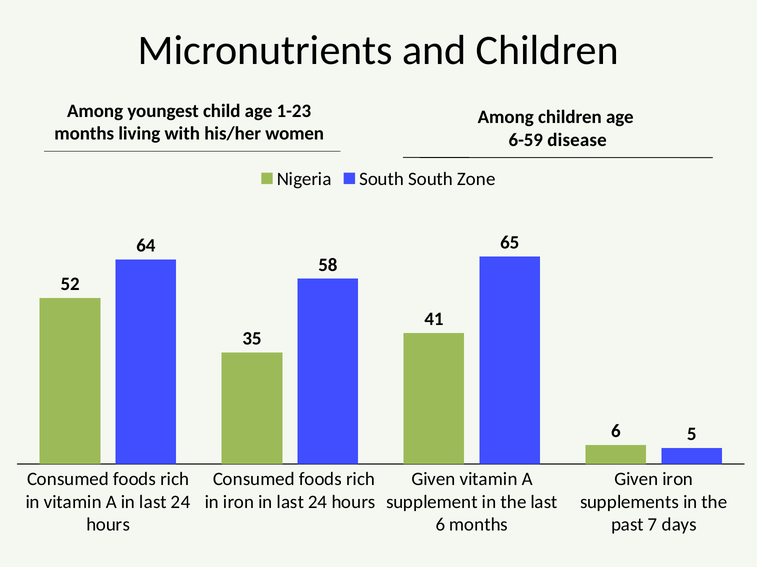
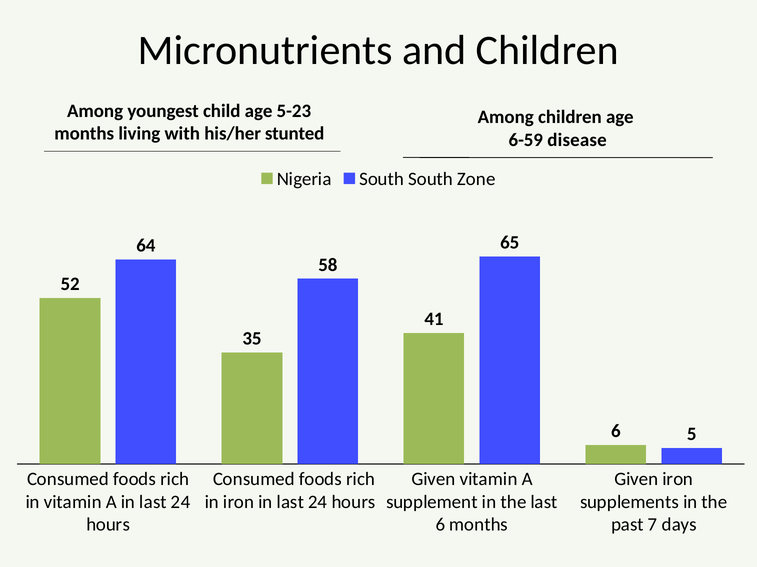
1-23: 1-23 -> 5-23
women: women -> stunted
